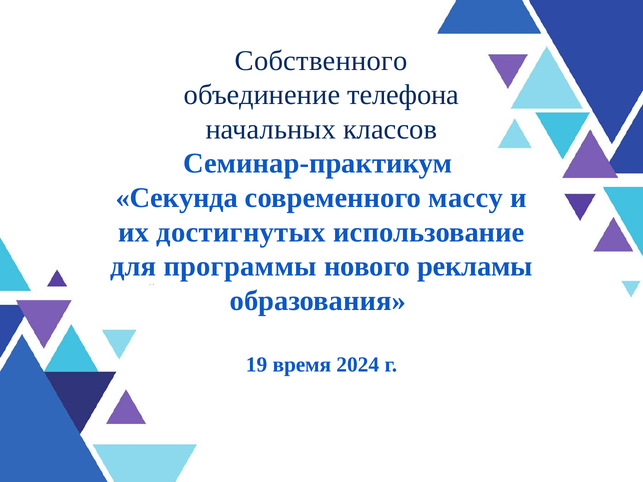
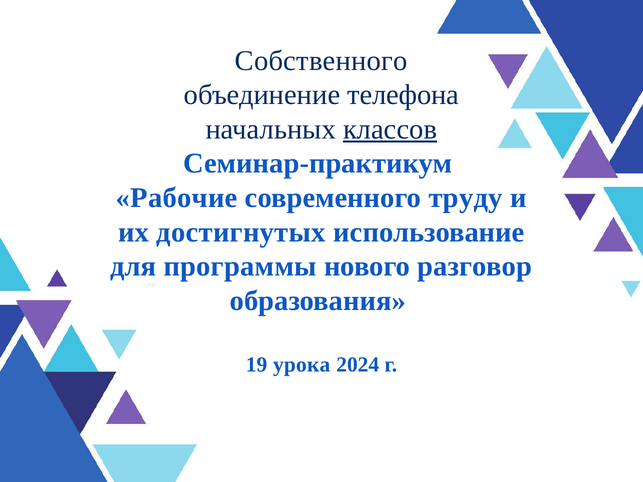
классов underline: none -> present
Секунда: Секунда -> Рабочие
массу: массу -> труду
рекламы: рекламы -> разговор
время: время -> урока
